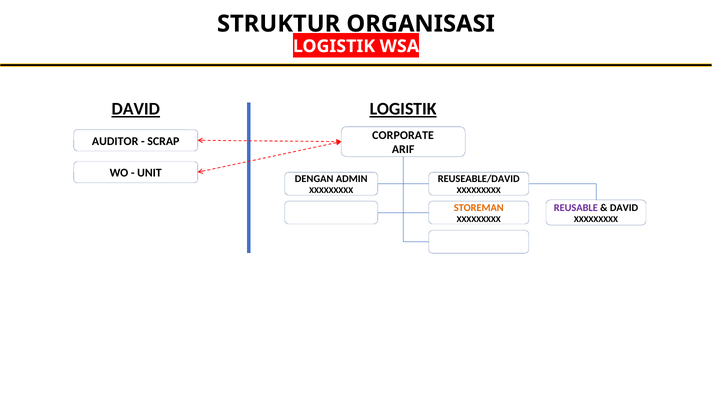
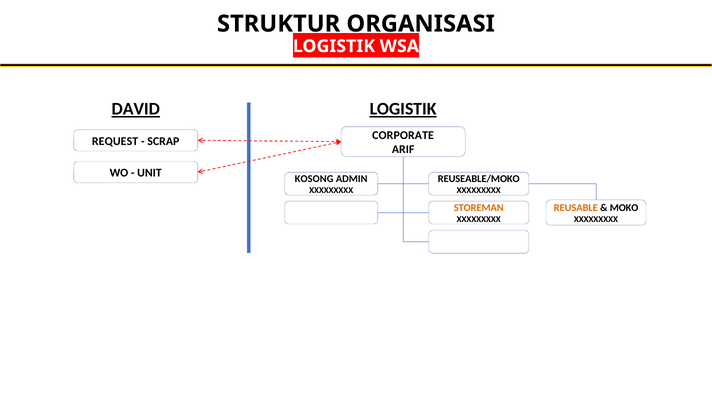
AUDITOR: AUDITOR -> REQUEST
DENGAN: DENGAN -> KOSONG
REUSEABLE/DAVID: REUSEABLE/DAVID -> REUSEABLE/MOKO
REUSABLE colour: purple -> orange
DAVID at (624, 208): DAVID -> MOKO
